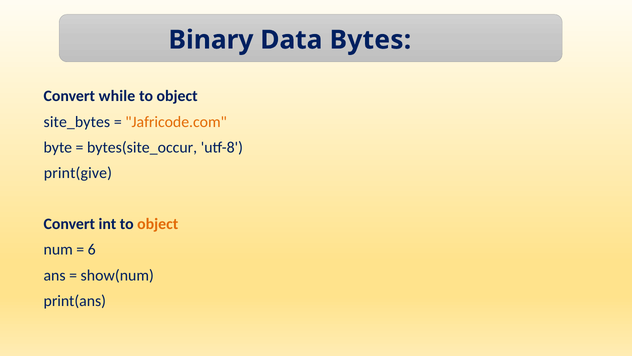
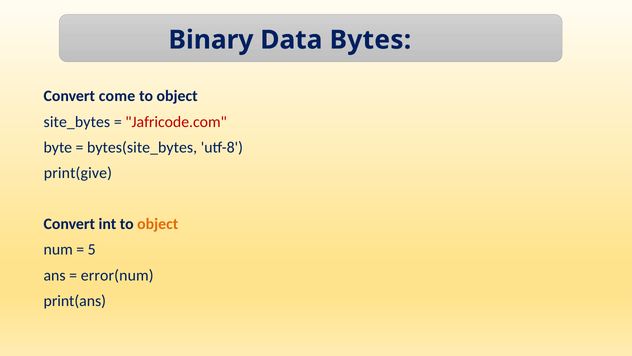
while: while -> come
Jafricode.com colour: orange -> red
bytes(site_occur: bytes(site_occur -> bytes(site_bytes
6: 6 -> 5
show(num: show(num -> error(num
